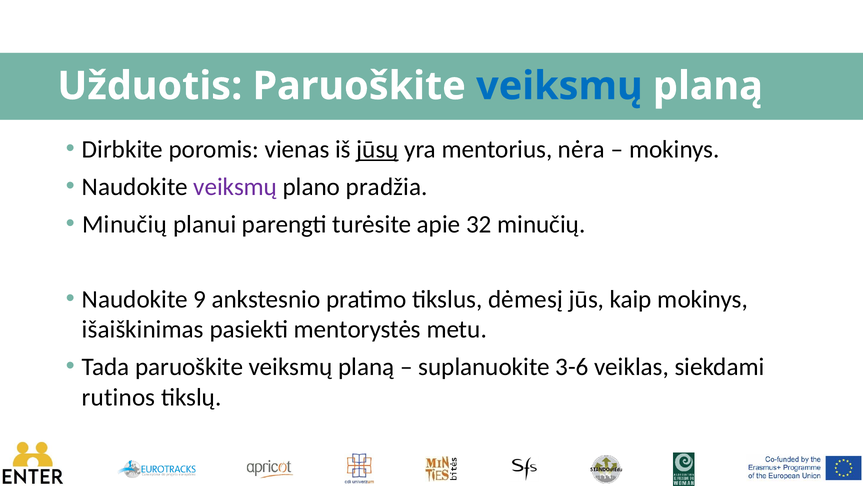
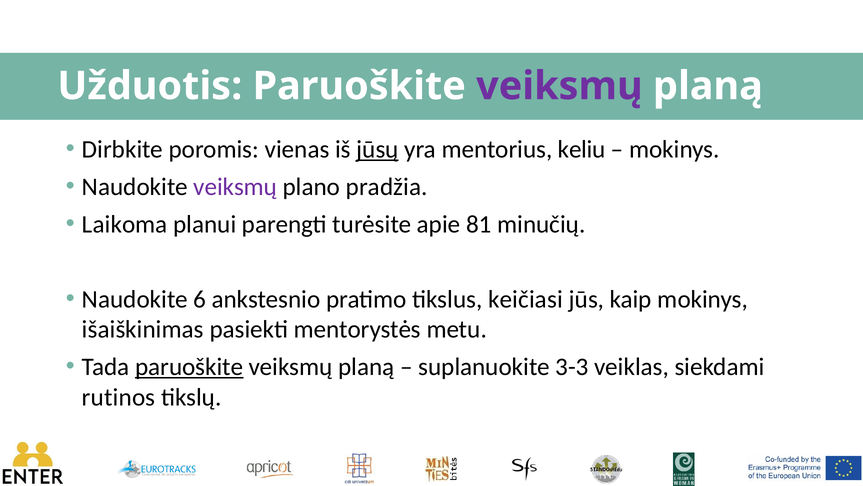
veiksmų at (559, 86) colour: blue -> purple
nėra: nėra -> keliu
Minučių at (125, 224): Minučių -> Laikoma
32: 32 -> 81
9: 9 -> 6
dėmesį: dėmesį -> keičiasi
paruoškite at (189, 367) underline: none -> present
3-6: 3-6 -> 3-3
